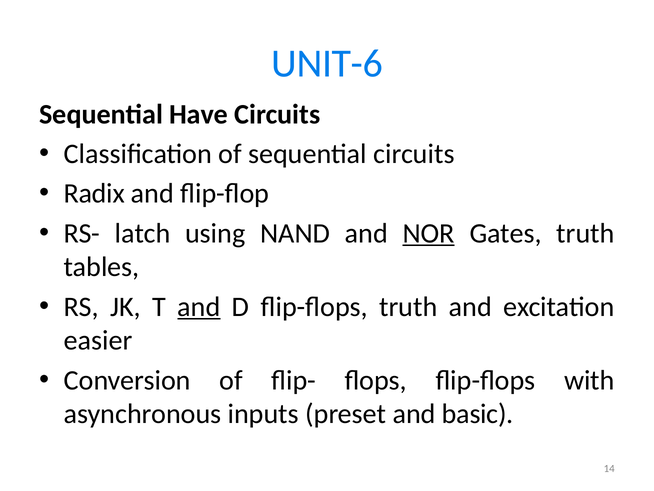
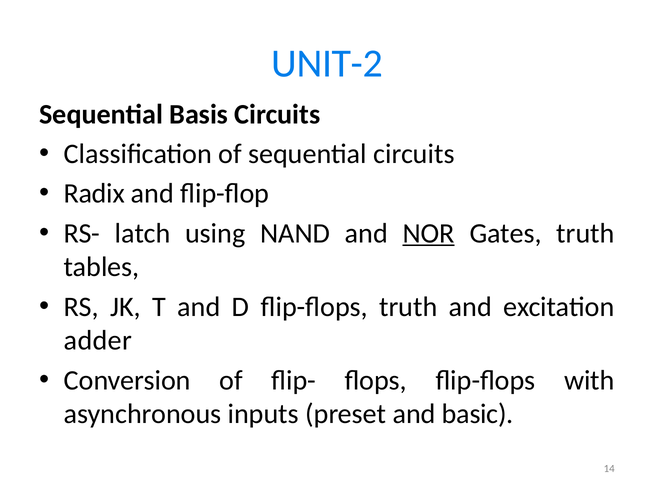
UNIT-6: UNIT-6 -> UNIT-2
Have: Have -> Basis
and at (199, 306) underline: present -> none
easier: easier -> adder
